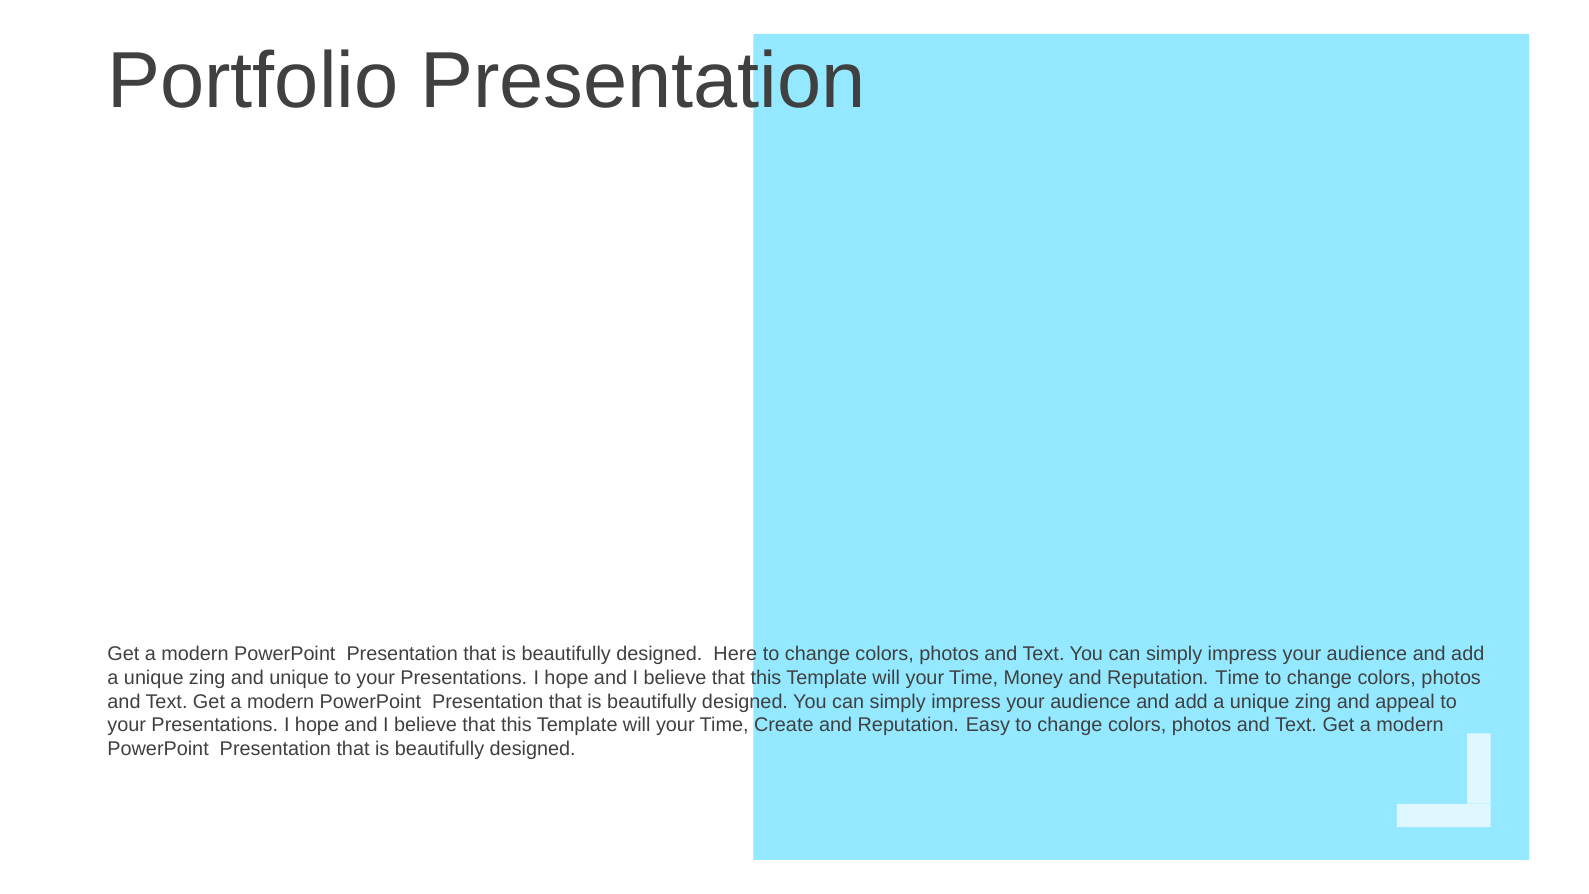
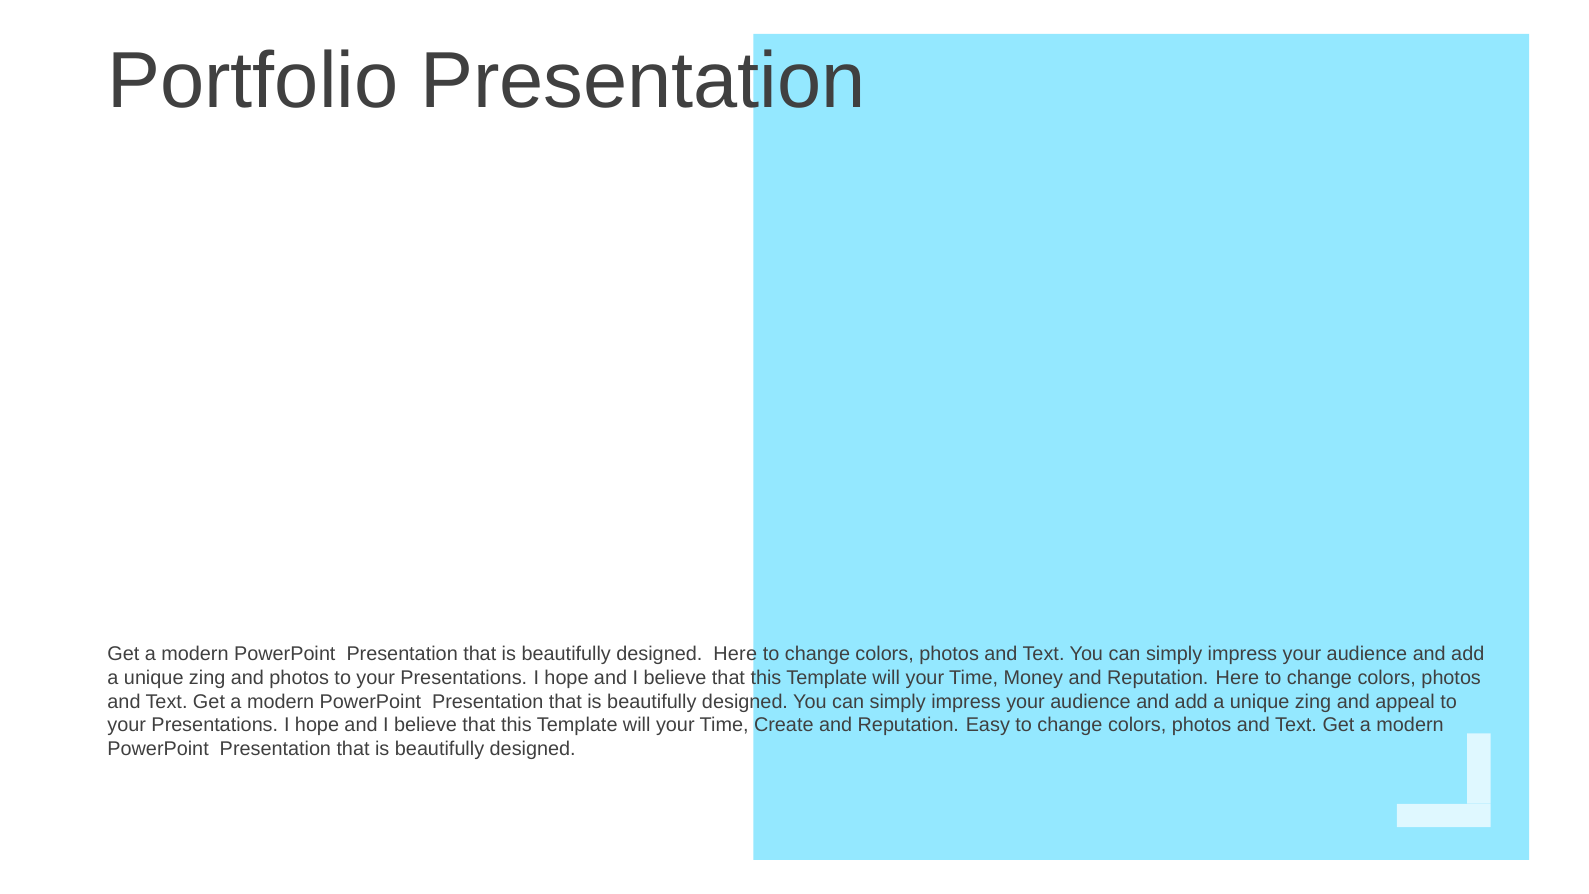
and unique: unique -> photos
Reputation Time: Time -> Here
